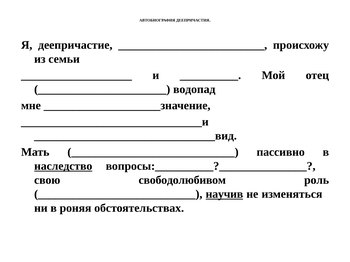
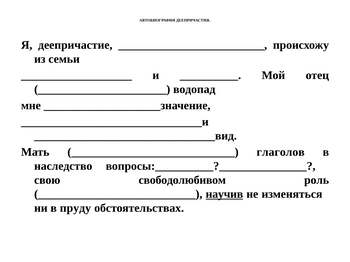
пассивно: пассивно -> глаголов
наследство underline: present -> none
роняя: роняя -> пруду
